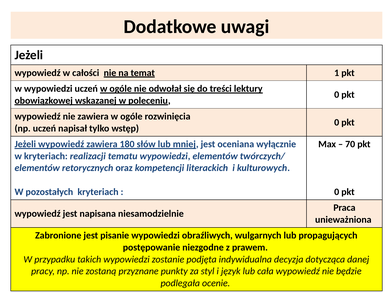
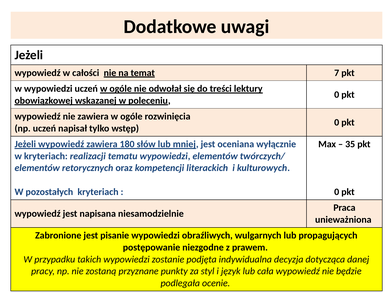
1: 1 -> 7
70: 70 -> 35
